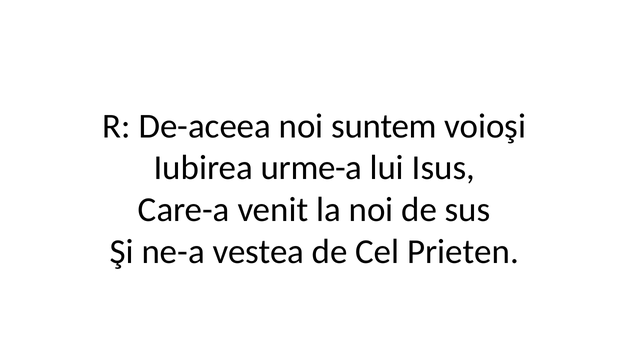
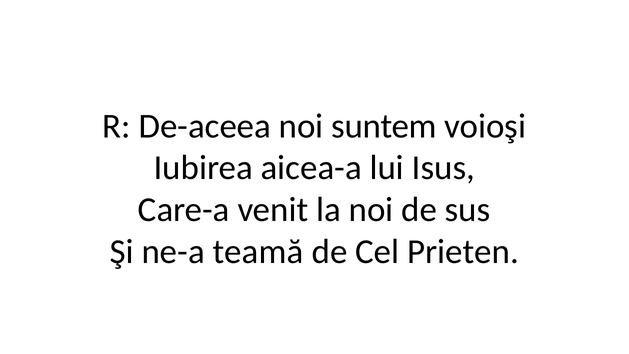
urme-a: urme-a -> aicea-a
vestea: vestea -> teamă
